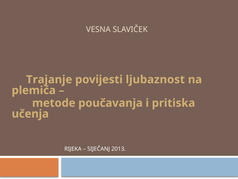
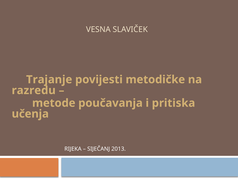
ljubaznost: ljubaznost -> metodičke
plemića: plemića -> razredu
